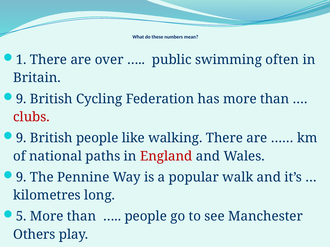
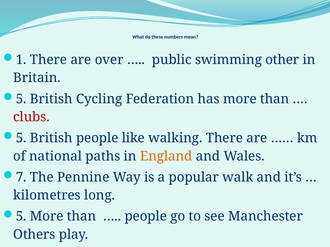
often: often -> other
9 at (21, 99): 9 -> 5
9 at (21, 138): 9 -> 5
England colour: red -> orange
9 at (21, 178): 9 -> 7
